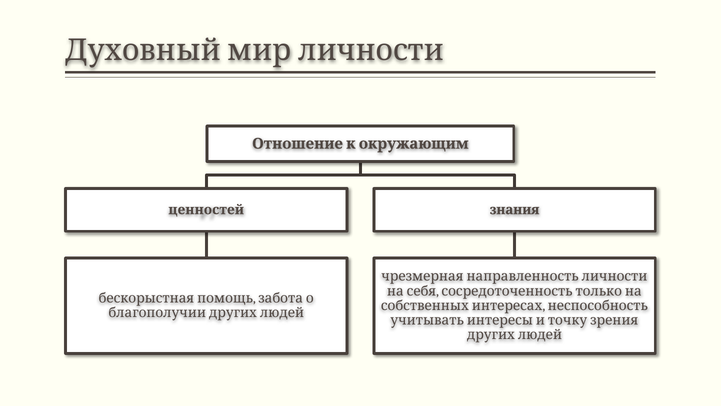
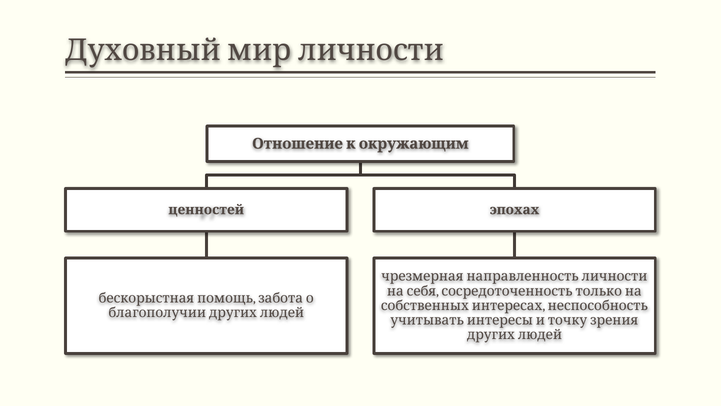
знания: знания -> эпохах
